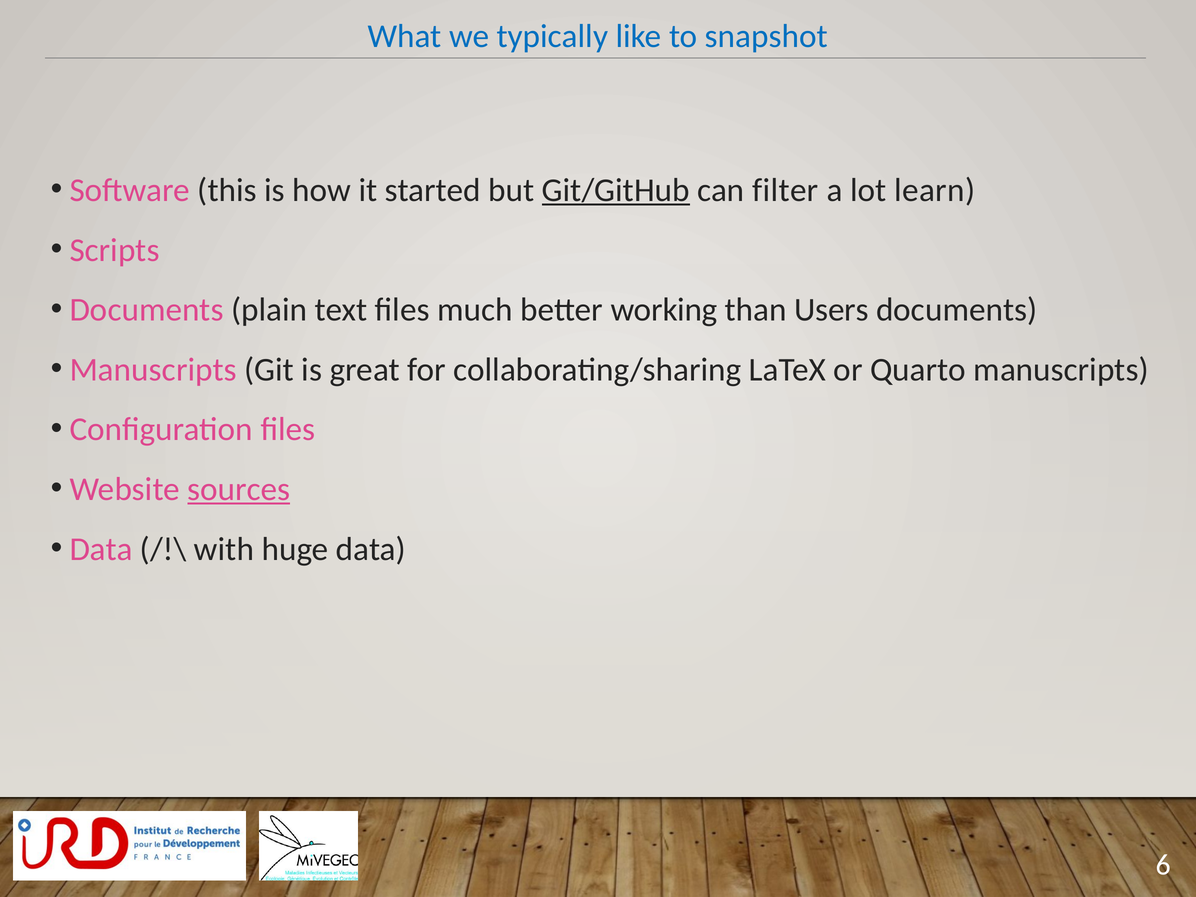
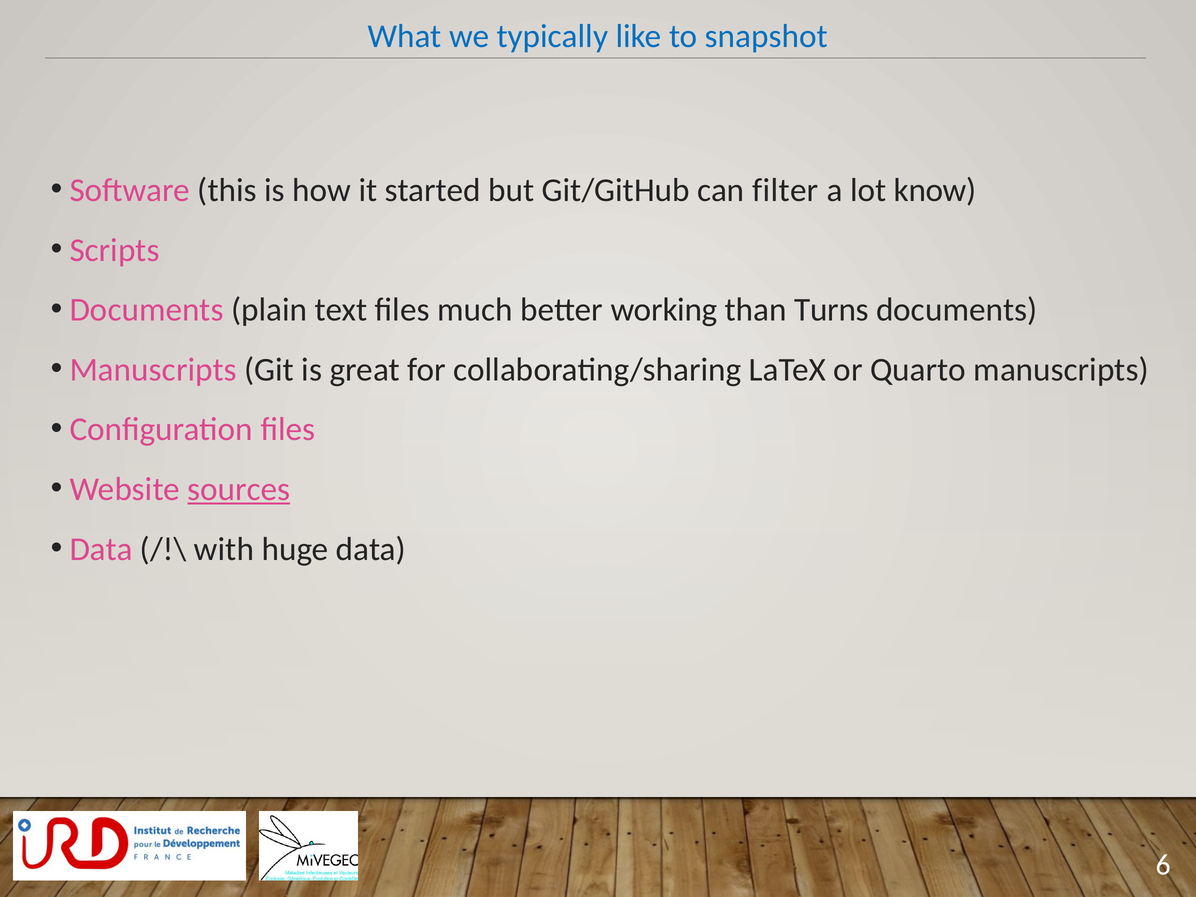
Git/GitHub underline: present -> none
learn: learn -> know
Users: Users -> Turns
